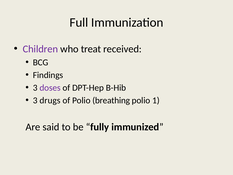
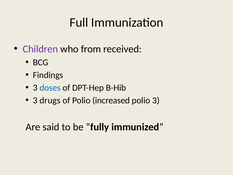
treat: treat -> from
doses colour: purple -> blue
breathing: breathing -> increased
polio 1: 1 -> 3
